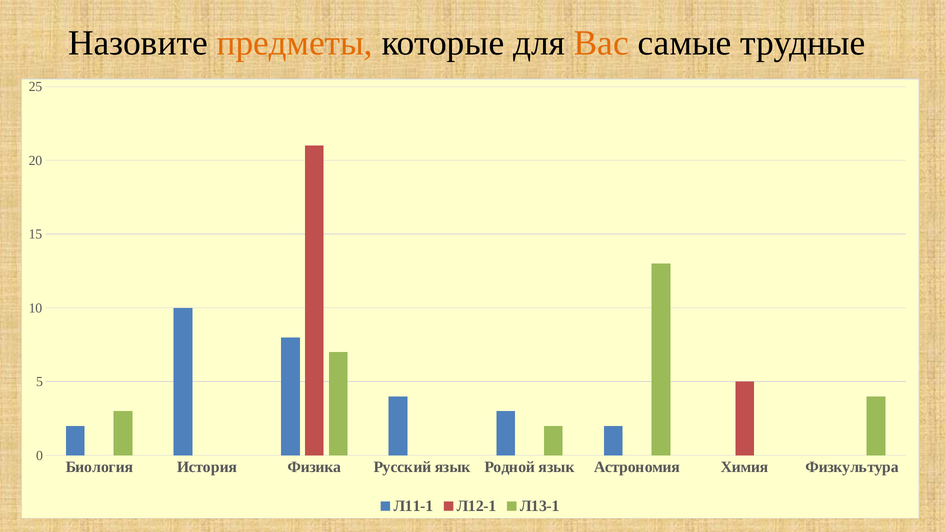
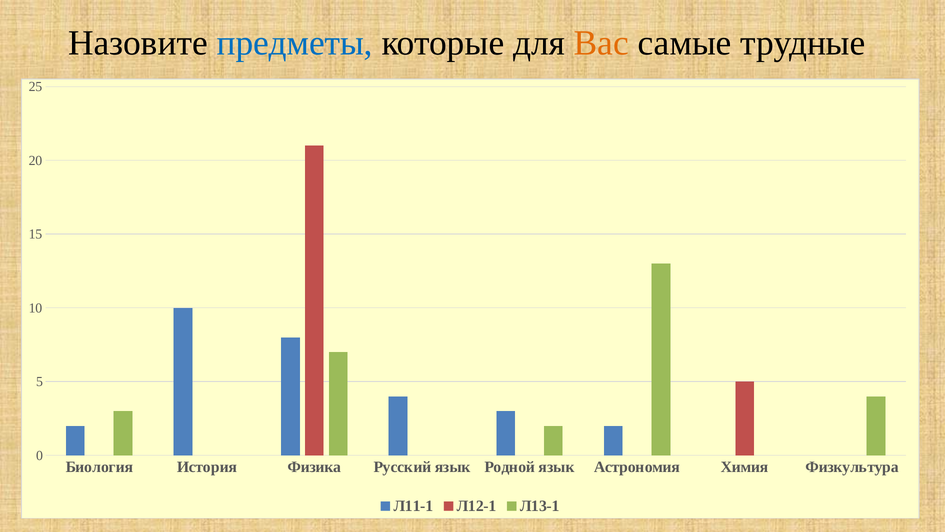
предметы colour: orange -> blue
